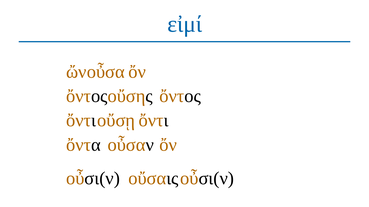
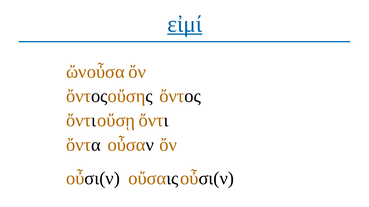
εἰμί underline: none -> present
